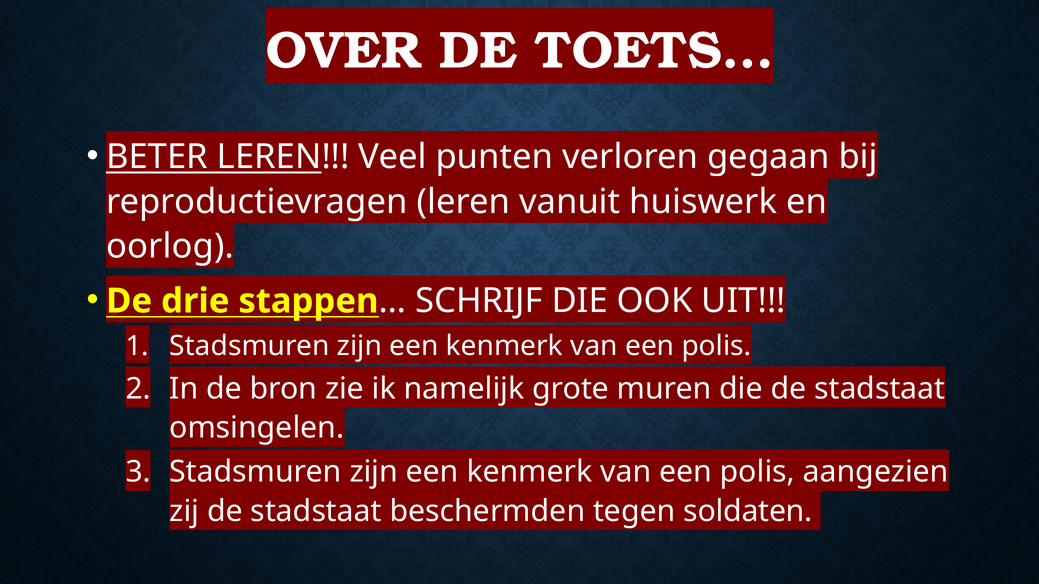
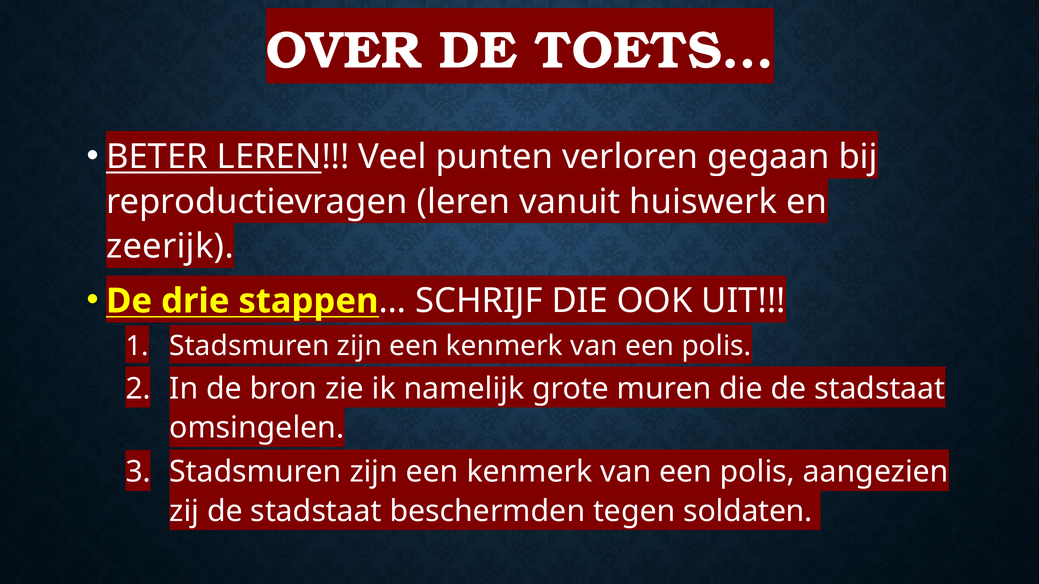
oorlog: oorlog -> zeerijk
